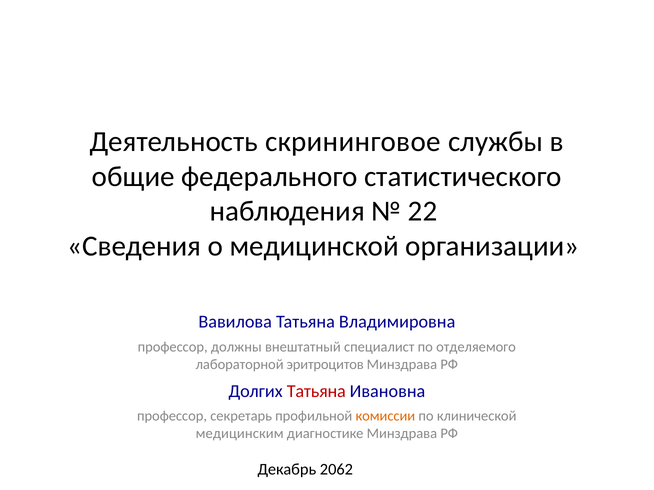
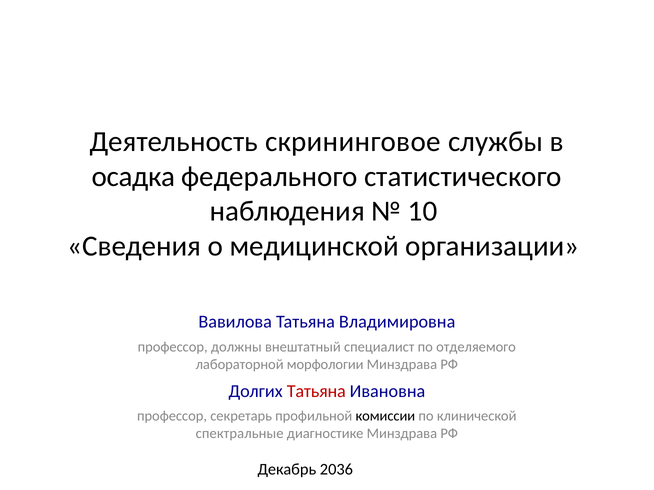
общие: общие -> осадка
22: 22 -> 10
эритроцитов: эритроцитов -> морфологии
комиссии colour: orange -> black
медицинским: медицинским -> спектральные
2062: 2062 -> 2036
